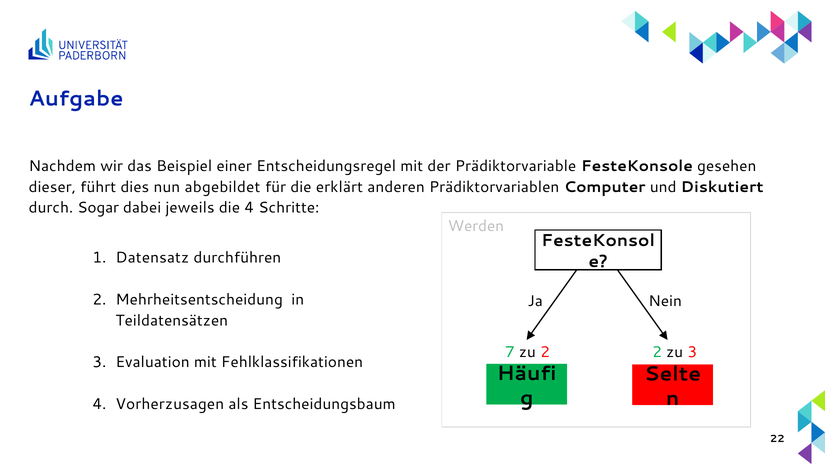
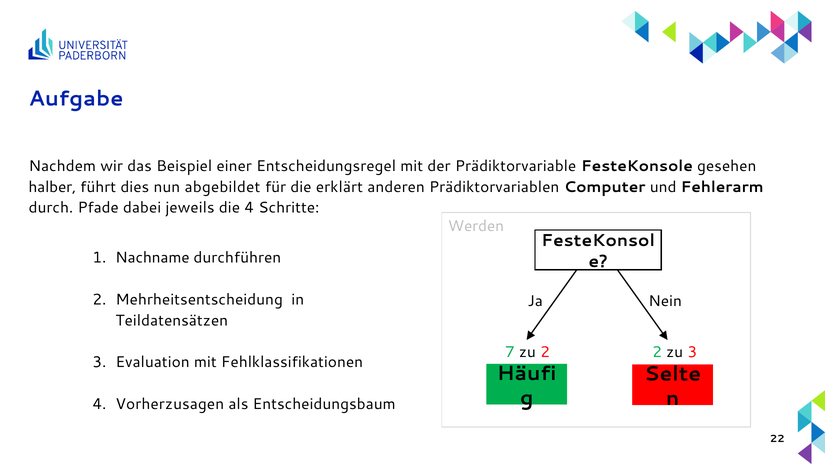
dieser: dieser -> halber
Diskutiert: Diskutiert -> Fehlerarm
Sogar: Sogar -> Pfade
Datensatz: Datensatz -> Nachname
